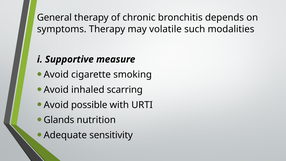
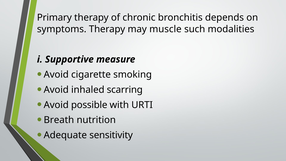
General: General -> Primary
volatile: volatile -> muscle
Glands: Glands -> Breath
